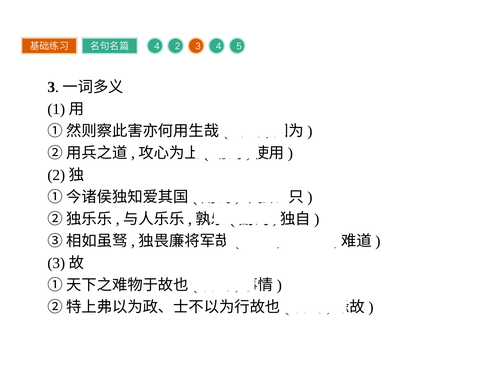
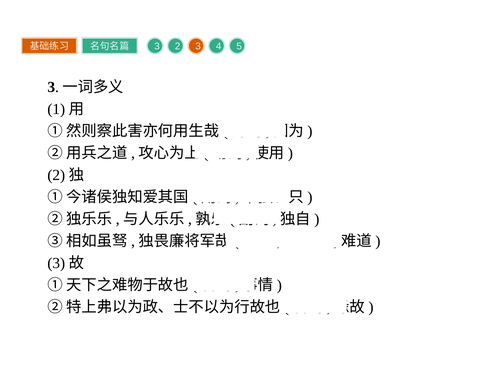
4 at (157, 47): 4 -> 3
